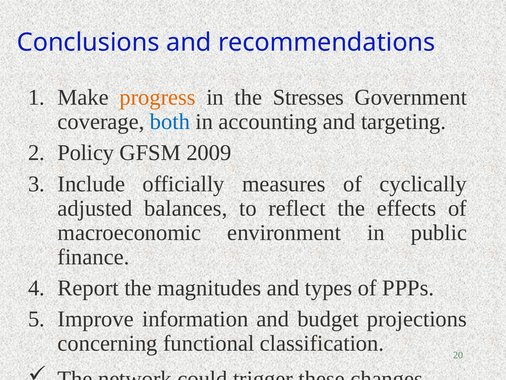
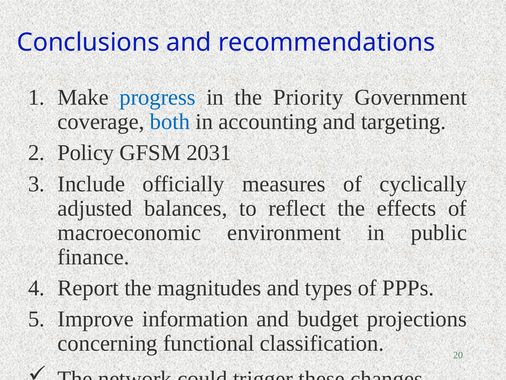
progress colour: orange -> blue
Stresses: Stresses -> Priority
2009: 2009 -> 2031
